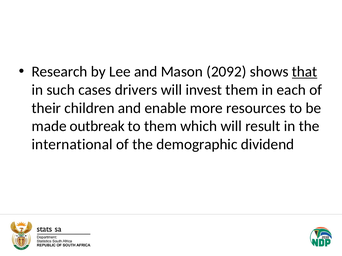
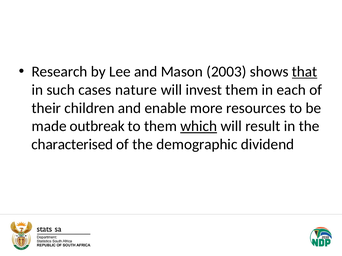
2092: 2092 -> 2003
drivers: drivers -> nature
which underline: none -> present
international: international -> characterised
